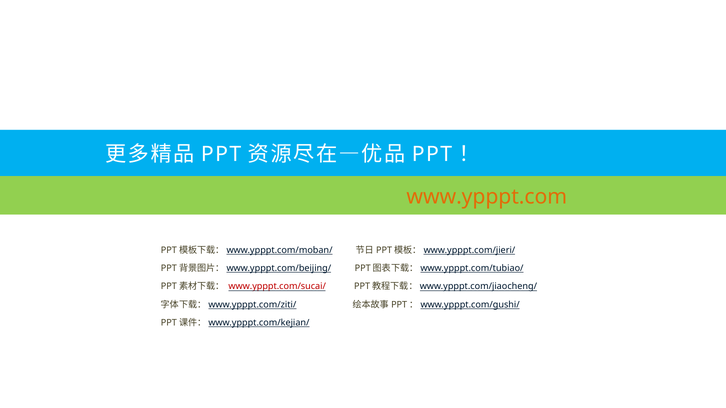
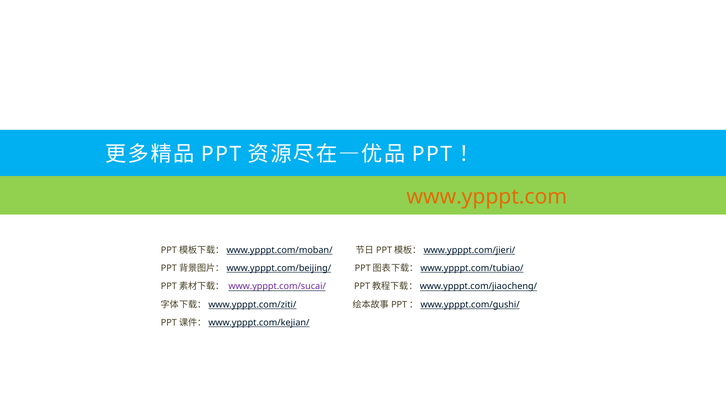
www.ypppt.com/sucai/ colour: red -> purple
